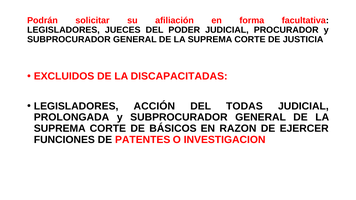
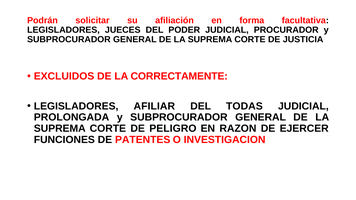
DISCAPACITADAS: DISCAPACITADAS -> CORRECTAMENTE
ACCIÓN: ACCIÓN -> AFILIAR
BÁSICOS: BÁSICOS -> PELIGRO
